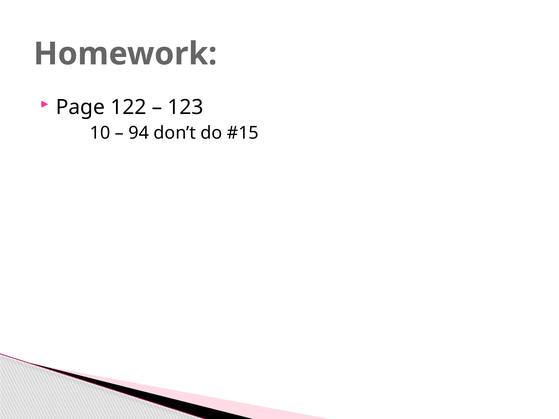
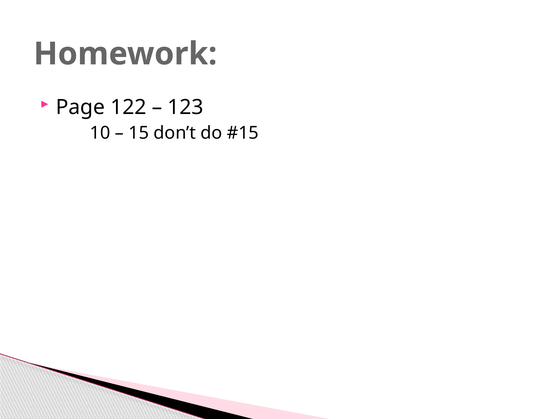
94: 94 -> 15
